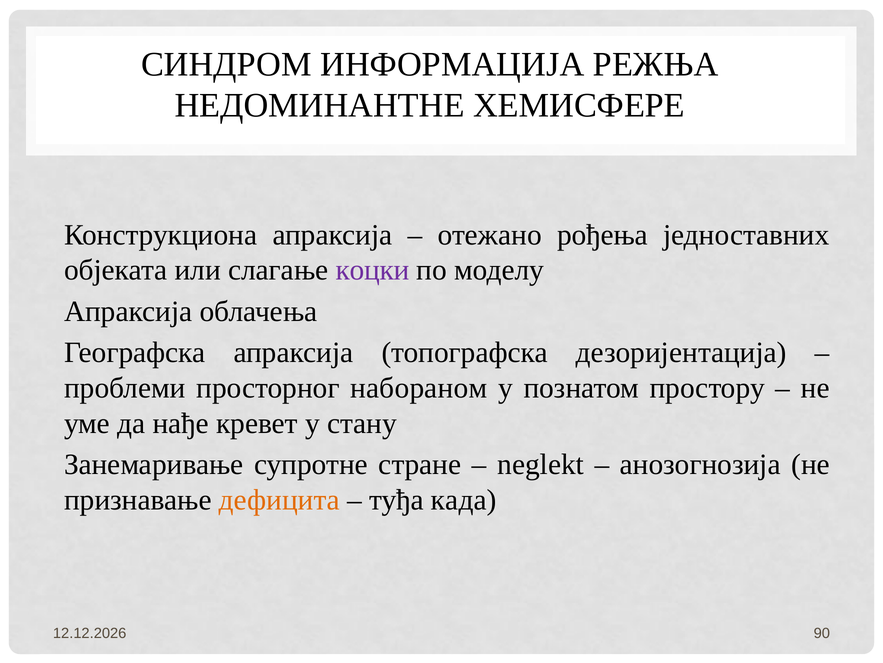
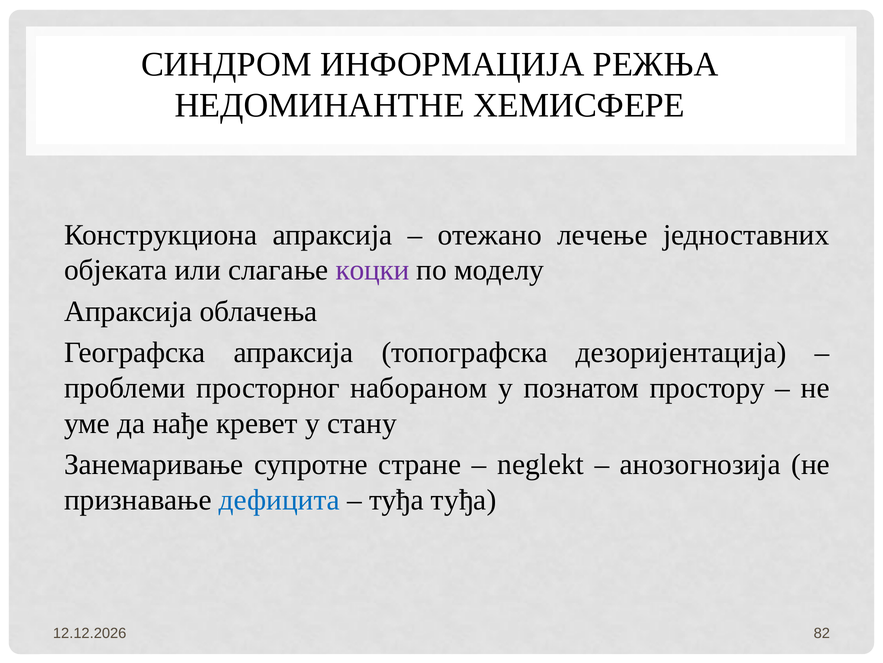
рођења: рођења -> лечење
дефицита colour: orange -> blue
туђа када: када -> туђа
90: 90 -> 82
